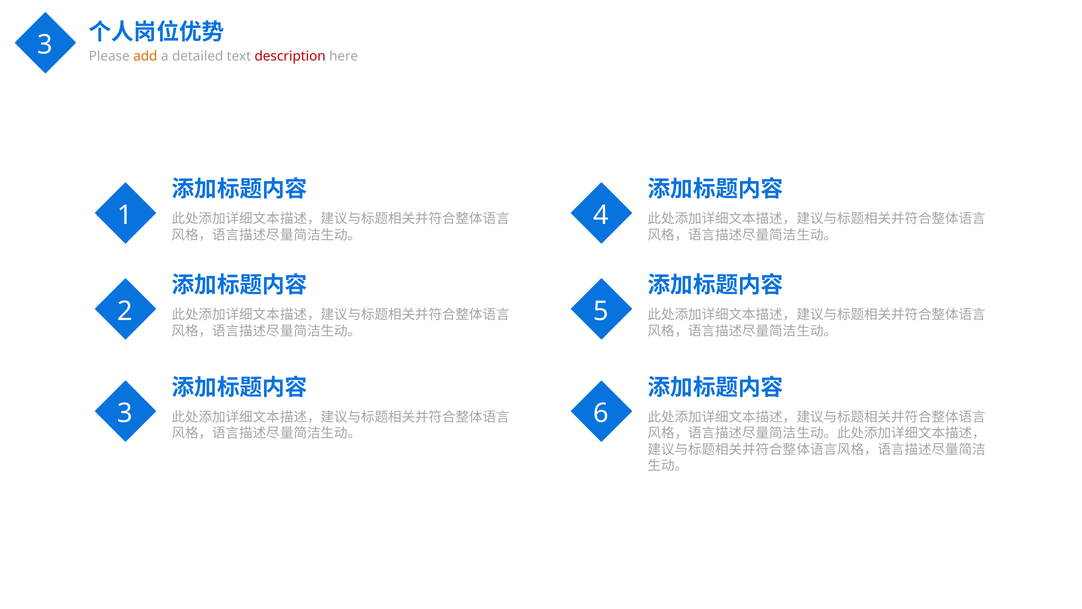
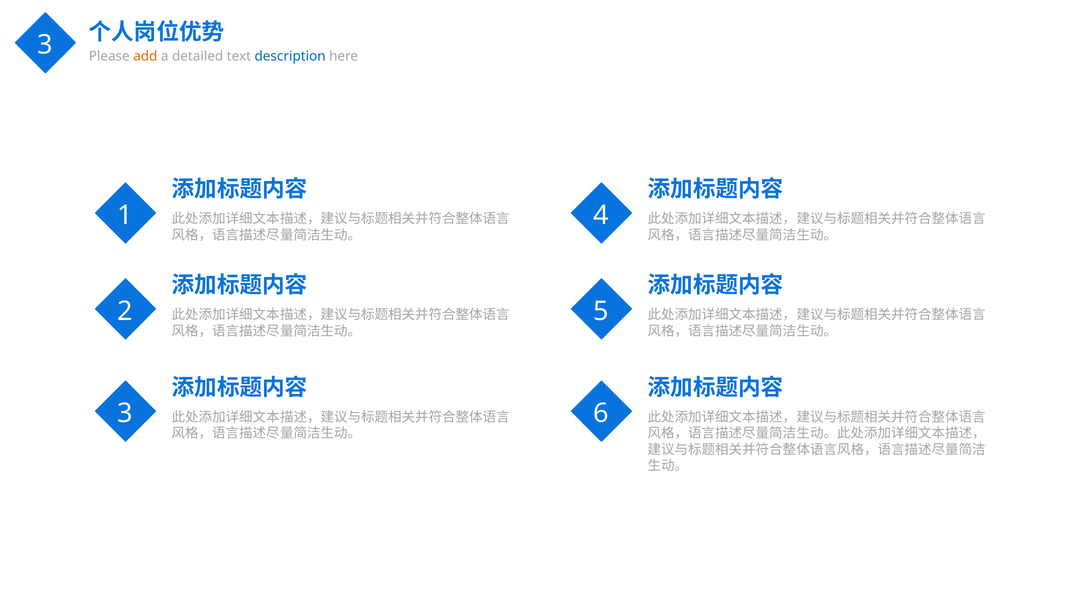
description colour: red -> blue
